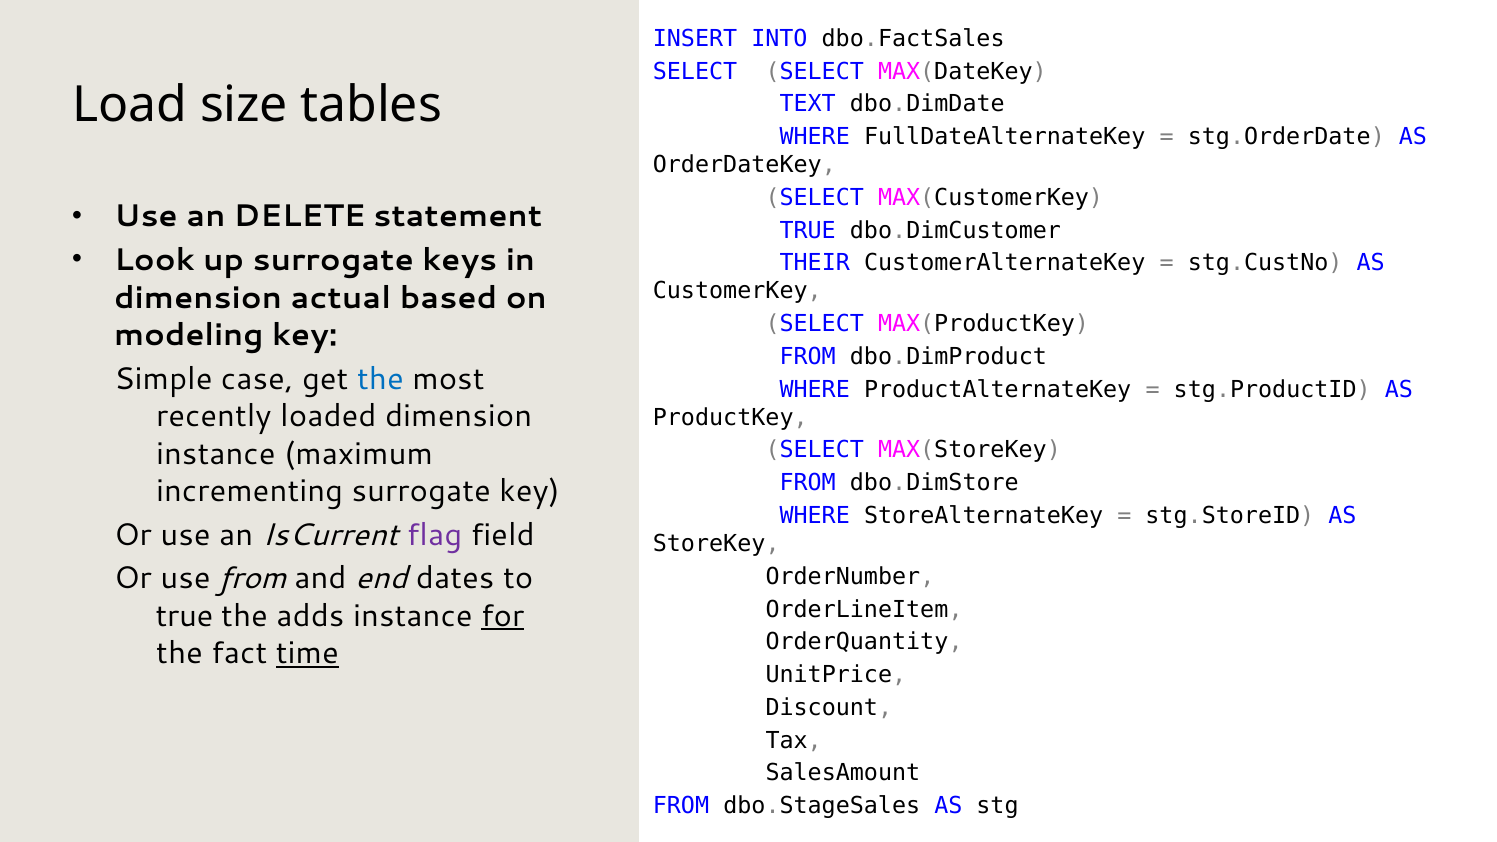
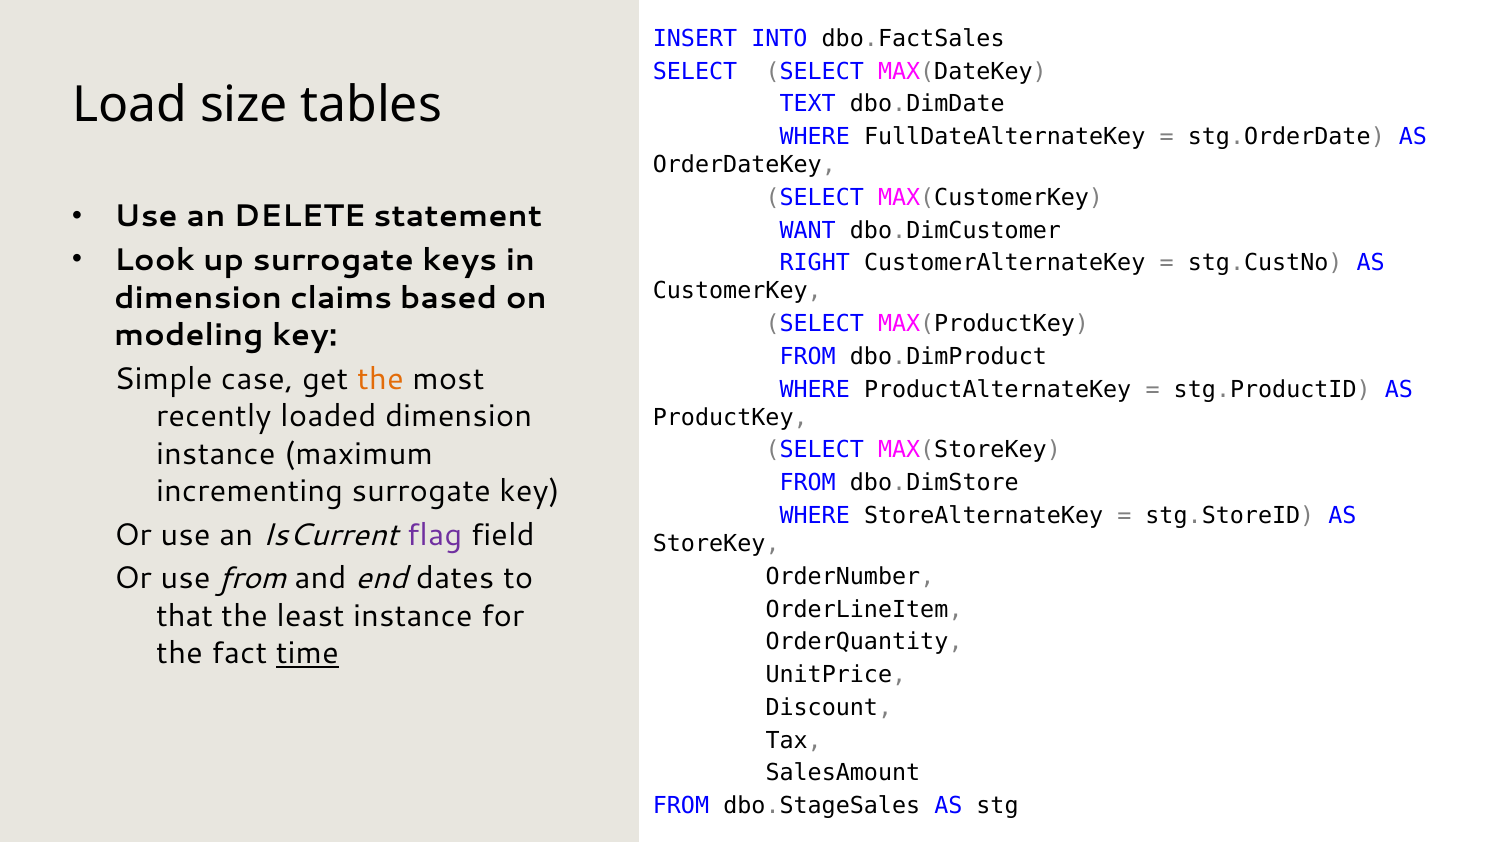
TRUE at (808, 230): TRUE -> WANT
THEIR: THEIR -> RIGHT
actual: actual -> claims
the at (380, 379) colour: blue -> orange
true at (185, 616): true -> that
adds: adds -> least
for underline: present -> none
